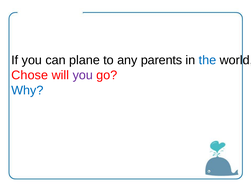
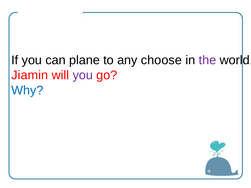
parents: parents -> choose
the colour: blue -> purple
Chose: Chose -> Jiamin
